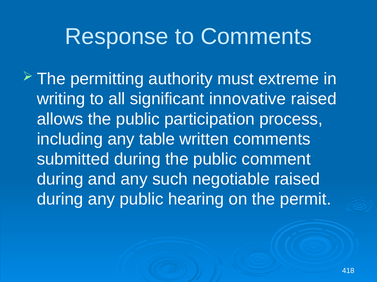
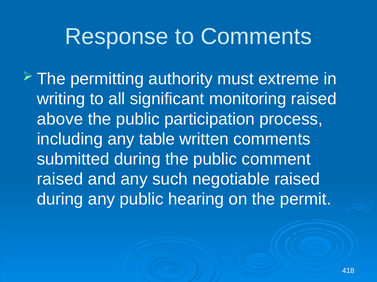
innovative: innovative -> monitoring
allows: allows -> above
during at (60, 180): during -> raised
